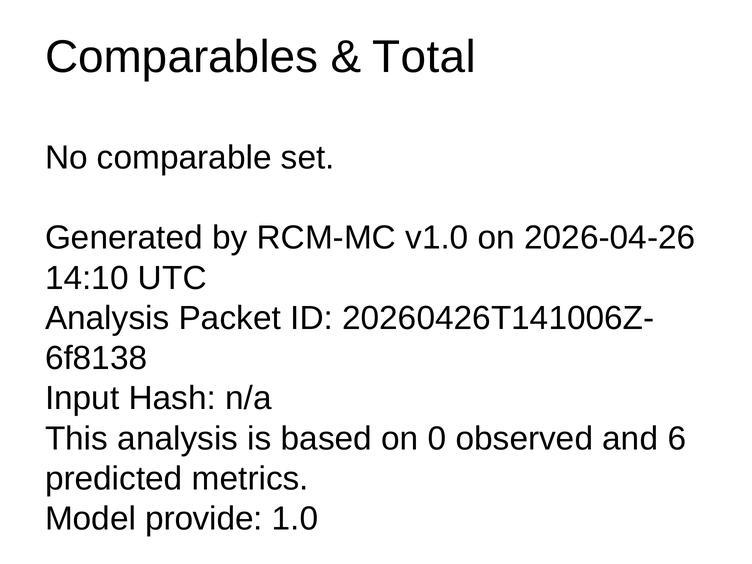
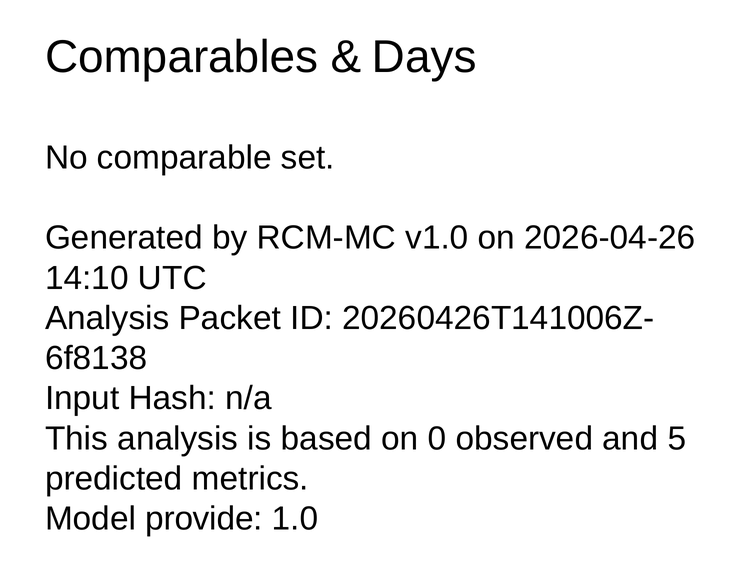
Total: Total -> Days
6: 6 -> 5
